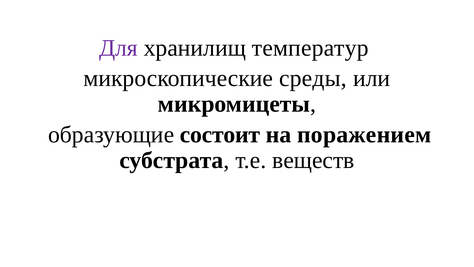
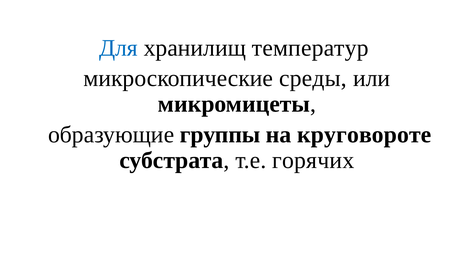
Для colour: purple -> blue
состоит: состоит -> группы
поражением: поражением -> круговороте
веществ: веществ -> горячих
